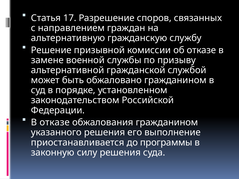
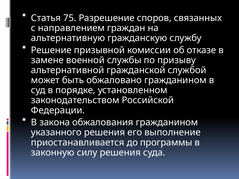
17: 17 -> 75
В отказе: отказе -> закона
